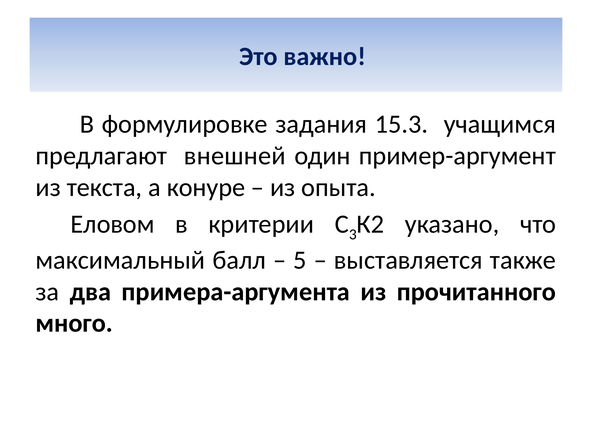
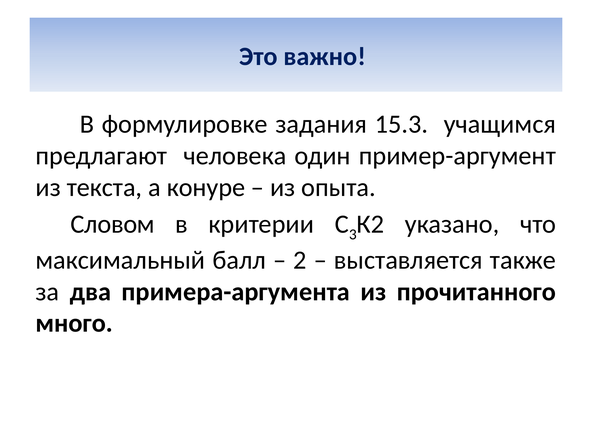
внешней: внешней -> человека
Еловом: Еловом -> Словом
5: 5 -> 2
